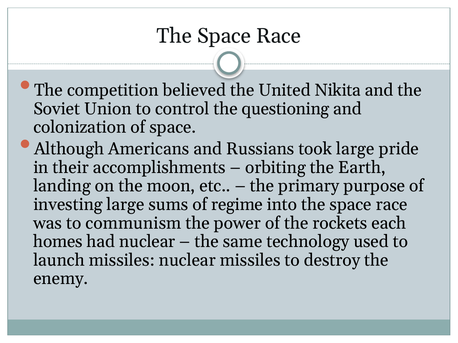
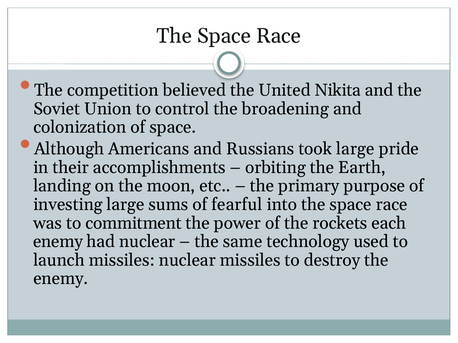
questioning: questioning -> broadening
regime: regime -> fearful
communism: communism -> commitment
homes at (58, 242): homes -> enemy
